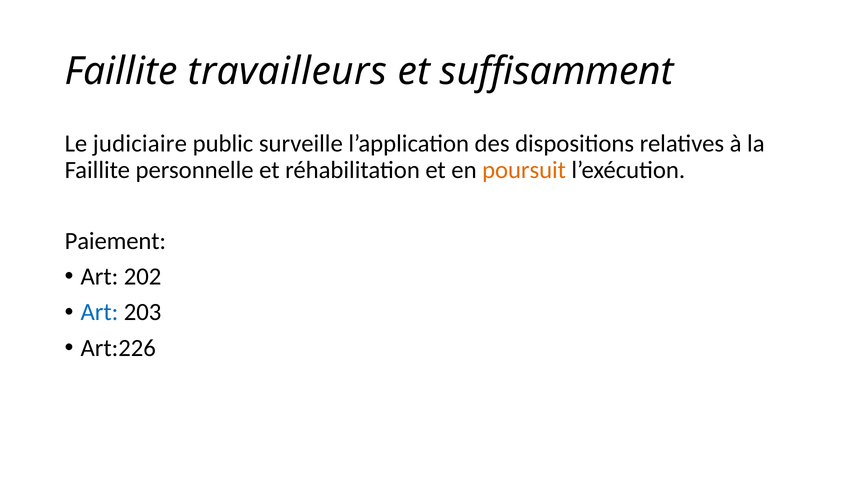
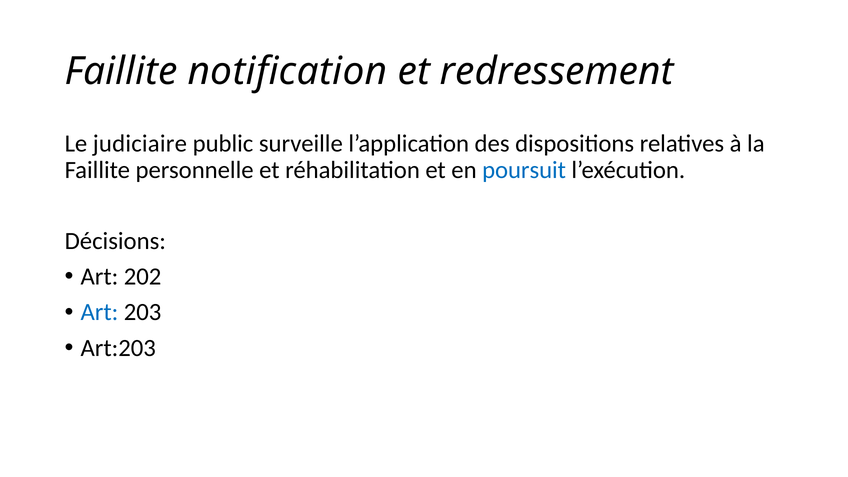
travailleurs: travailleurs -> notification
suffisamment: suffisamment -> redressement
poursuit colour: orange -> blue
Paiement: Paiement -> Décisions
Art:226: Art:226 -> Art:203
